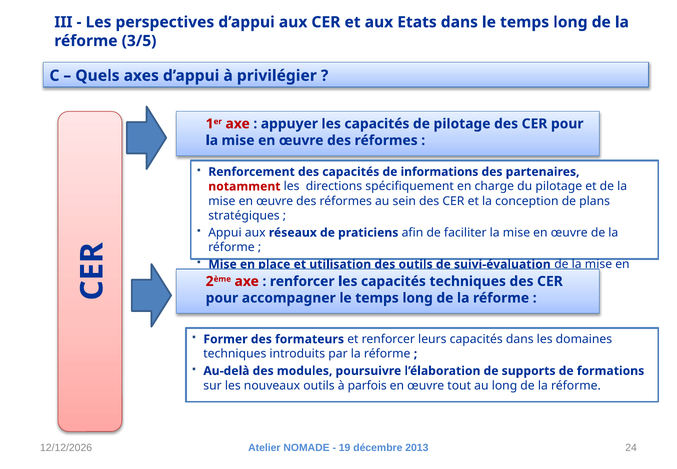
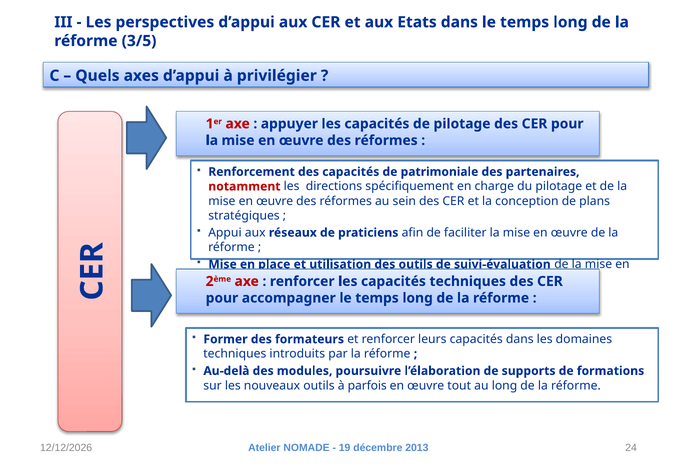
informations: informations -> patrimoniale
